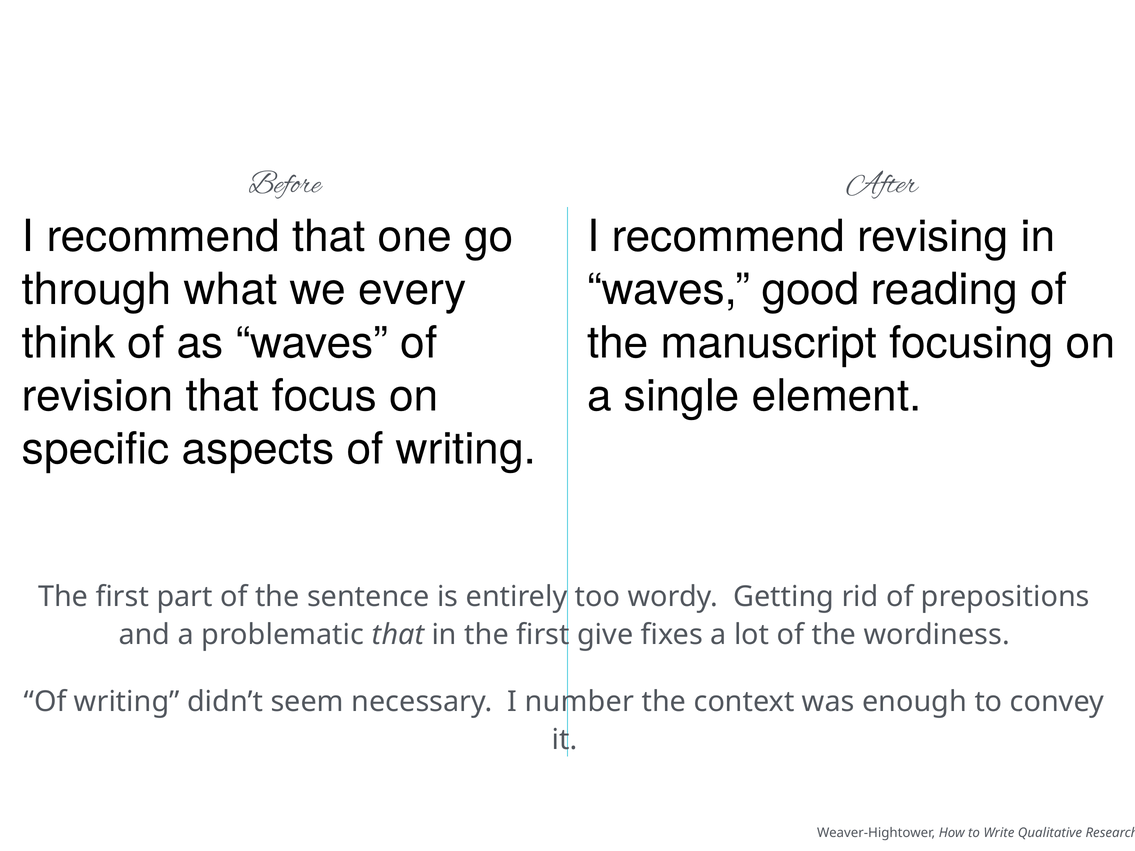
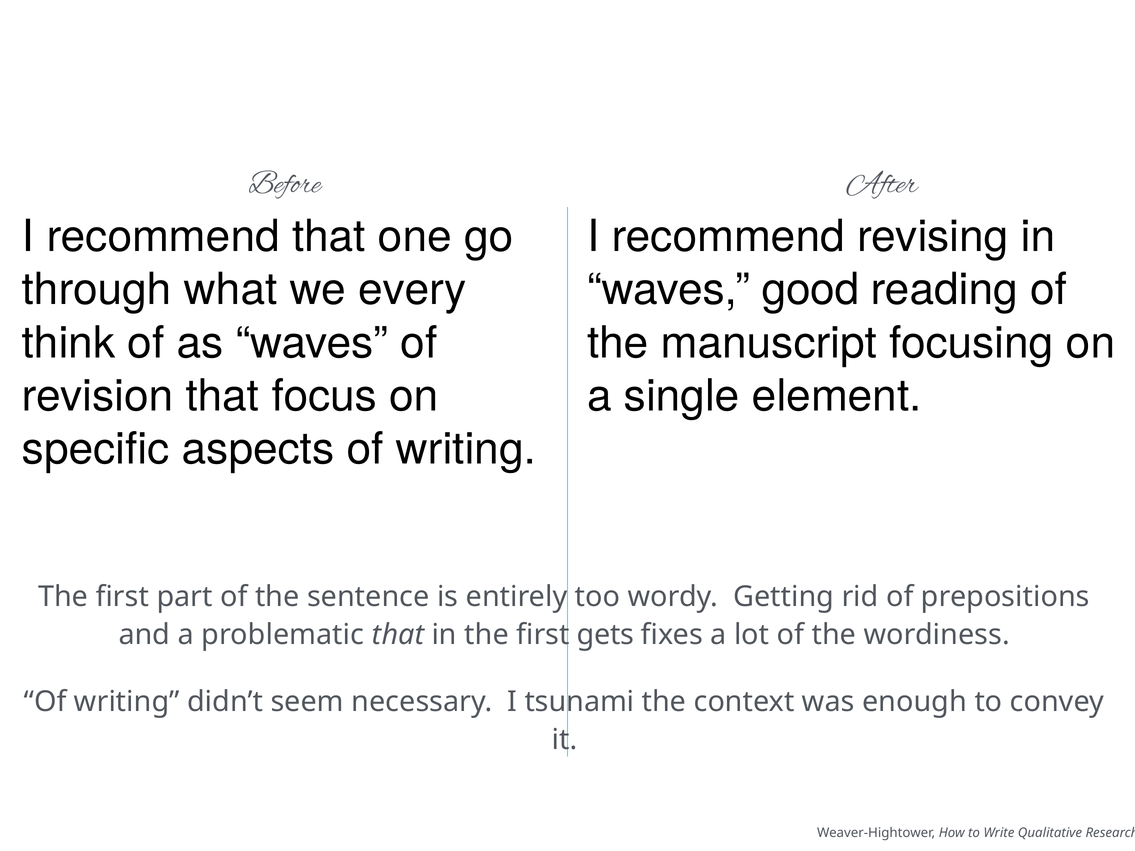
give: give -> gets
number: number -> tsunami
